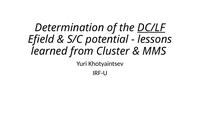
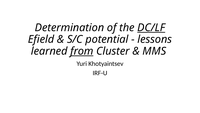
from underline: none -> present
